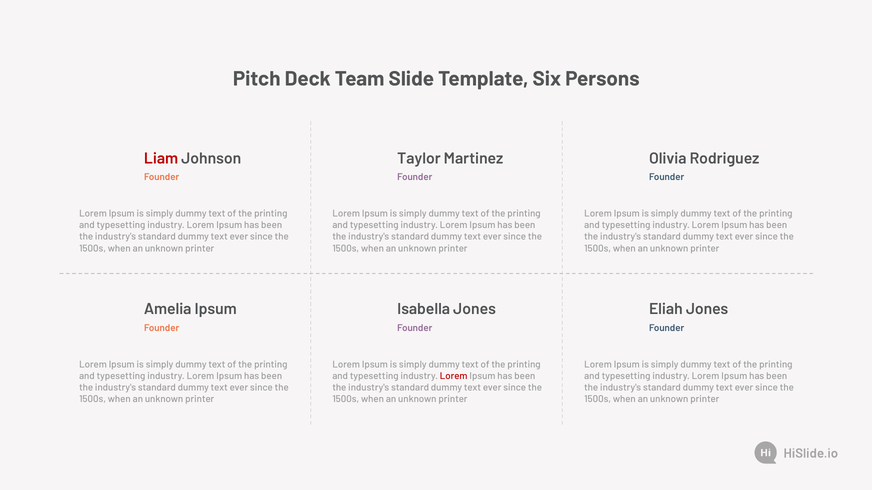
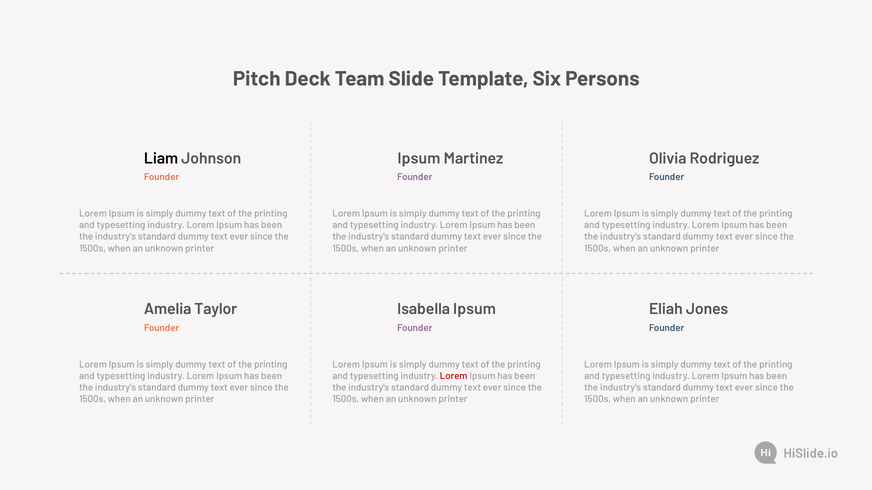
Liam colour: red -> black
Taylor at (419, 159): Taylor -> Ipsum
Amelia Ipsum: Ipsum -> Taylor
Isabella Jones: Jones -> Ipsum
